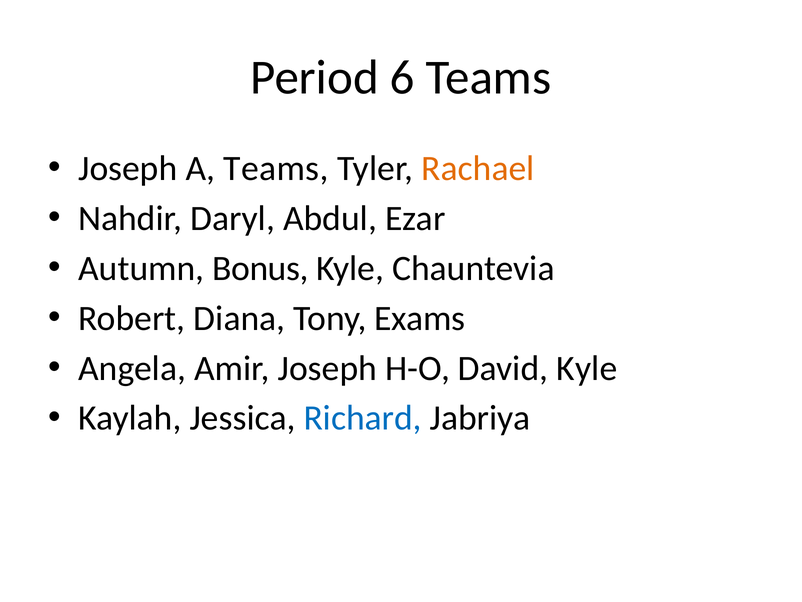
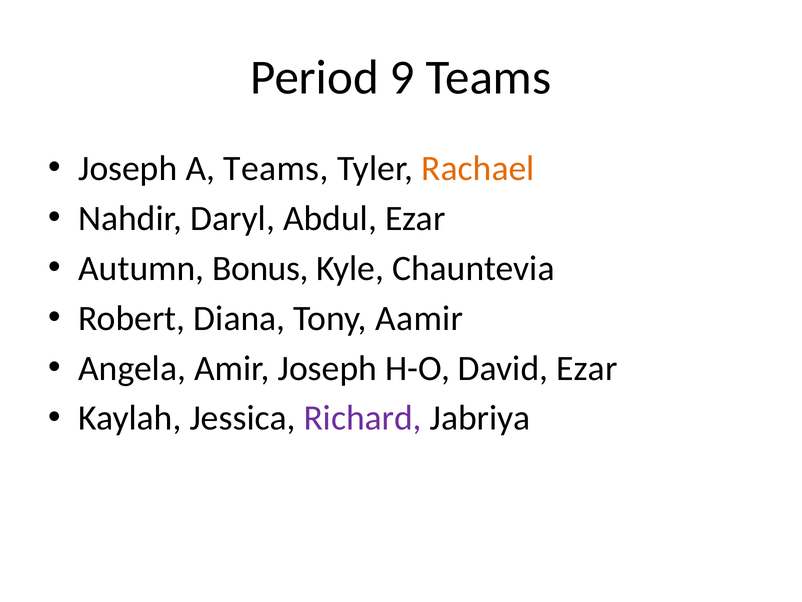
6: 6 -> 9
Exams: Exams -> Aamir
David Kyle: Kyle -> Ezar
Richard colour: blue -> purple
